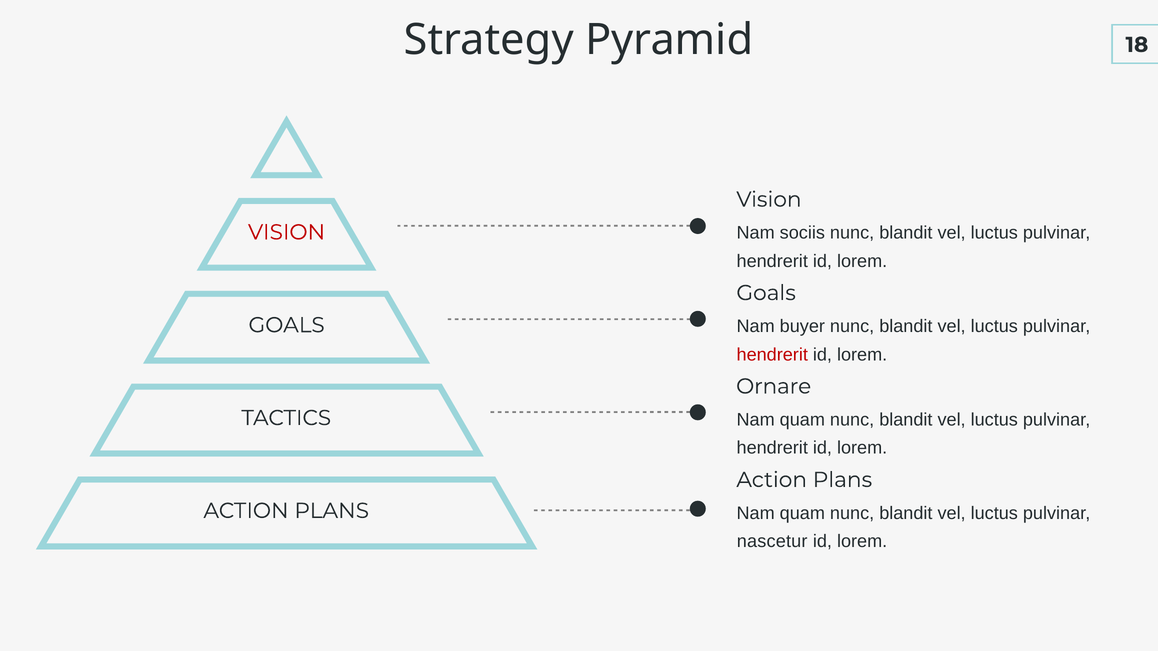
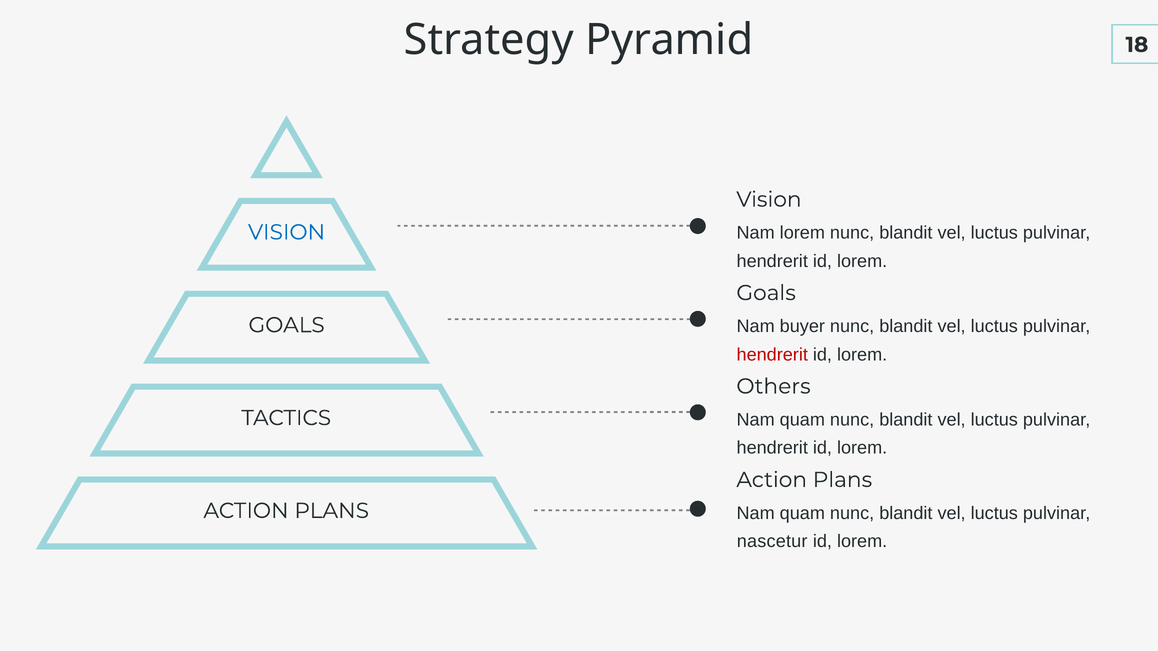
Nam sociis: sociis -> lorem
VISION at (287, 232) colour: red -> blue
Ornare: Ornare -> Others
